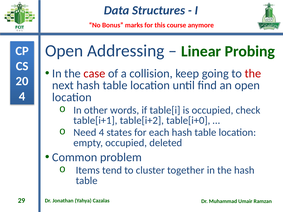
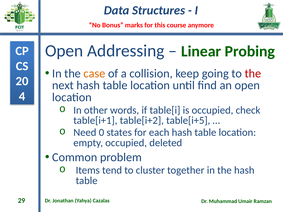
case colour: red -> orange
table[i+0: table[i+0 -> table[i+5
Need 4: 4 -> 0
